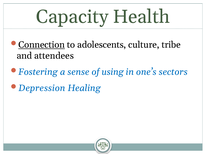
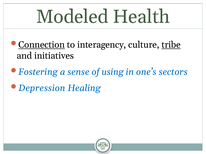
Capacity: Capacity -> Modeled
adolescents: adolescents -> interagency
tribe underline: none -> present
attendees: attendees -> initiatives
